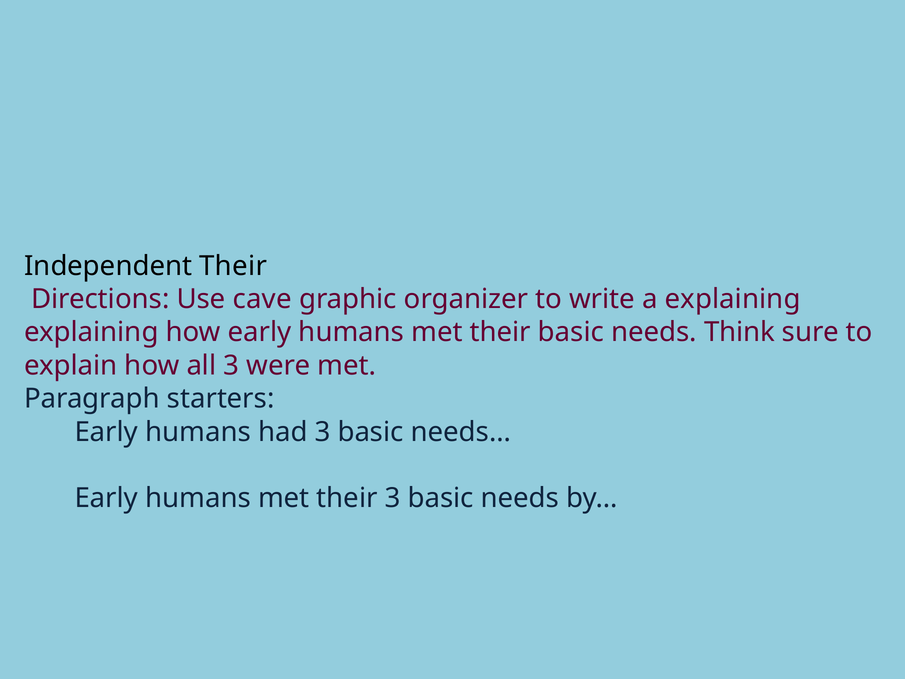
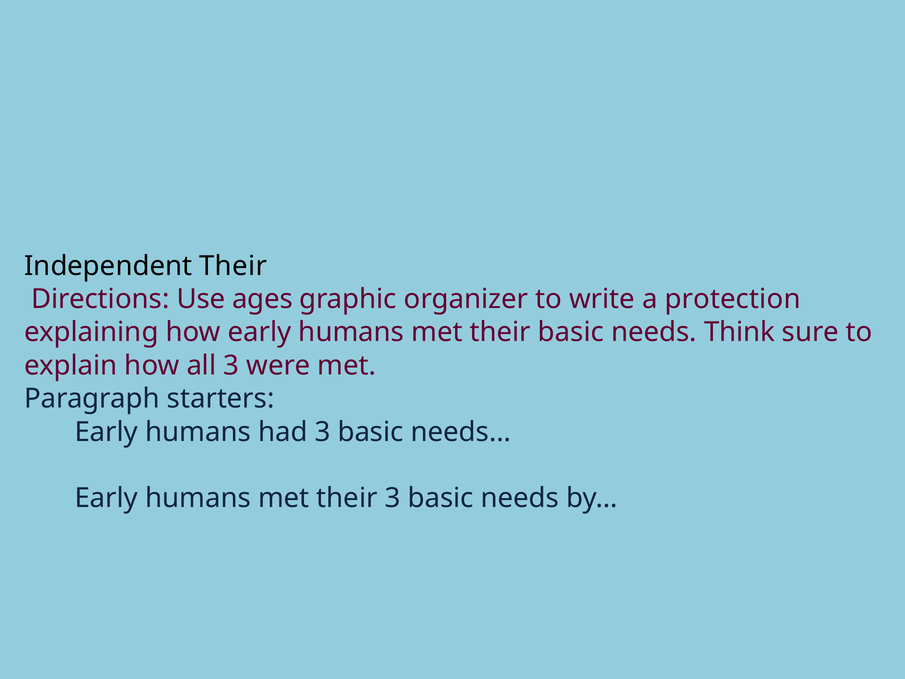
cave: cave -> ages
a explaining: explaining -> protection
